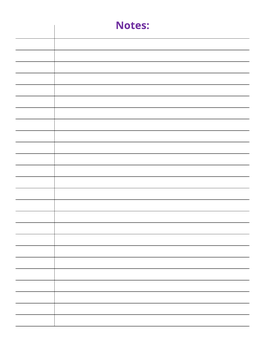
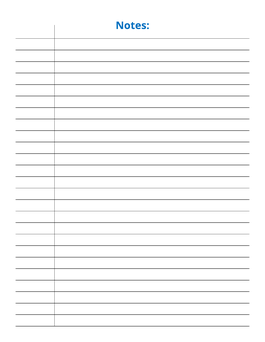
Notes colour: purple -> blue
